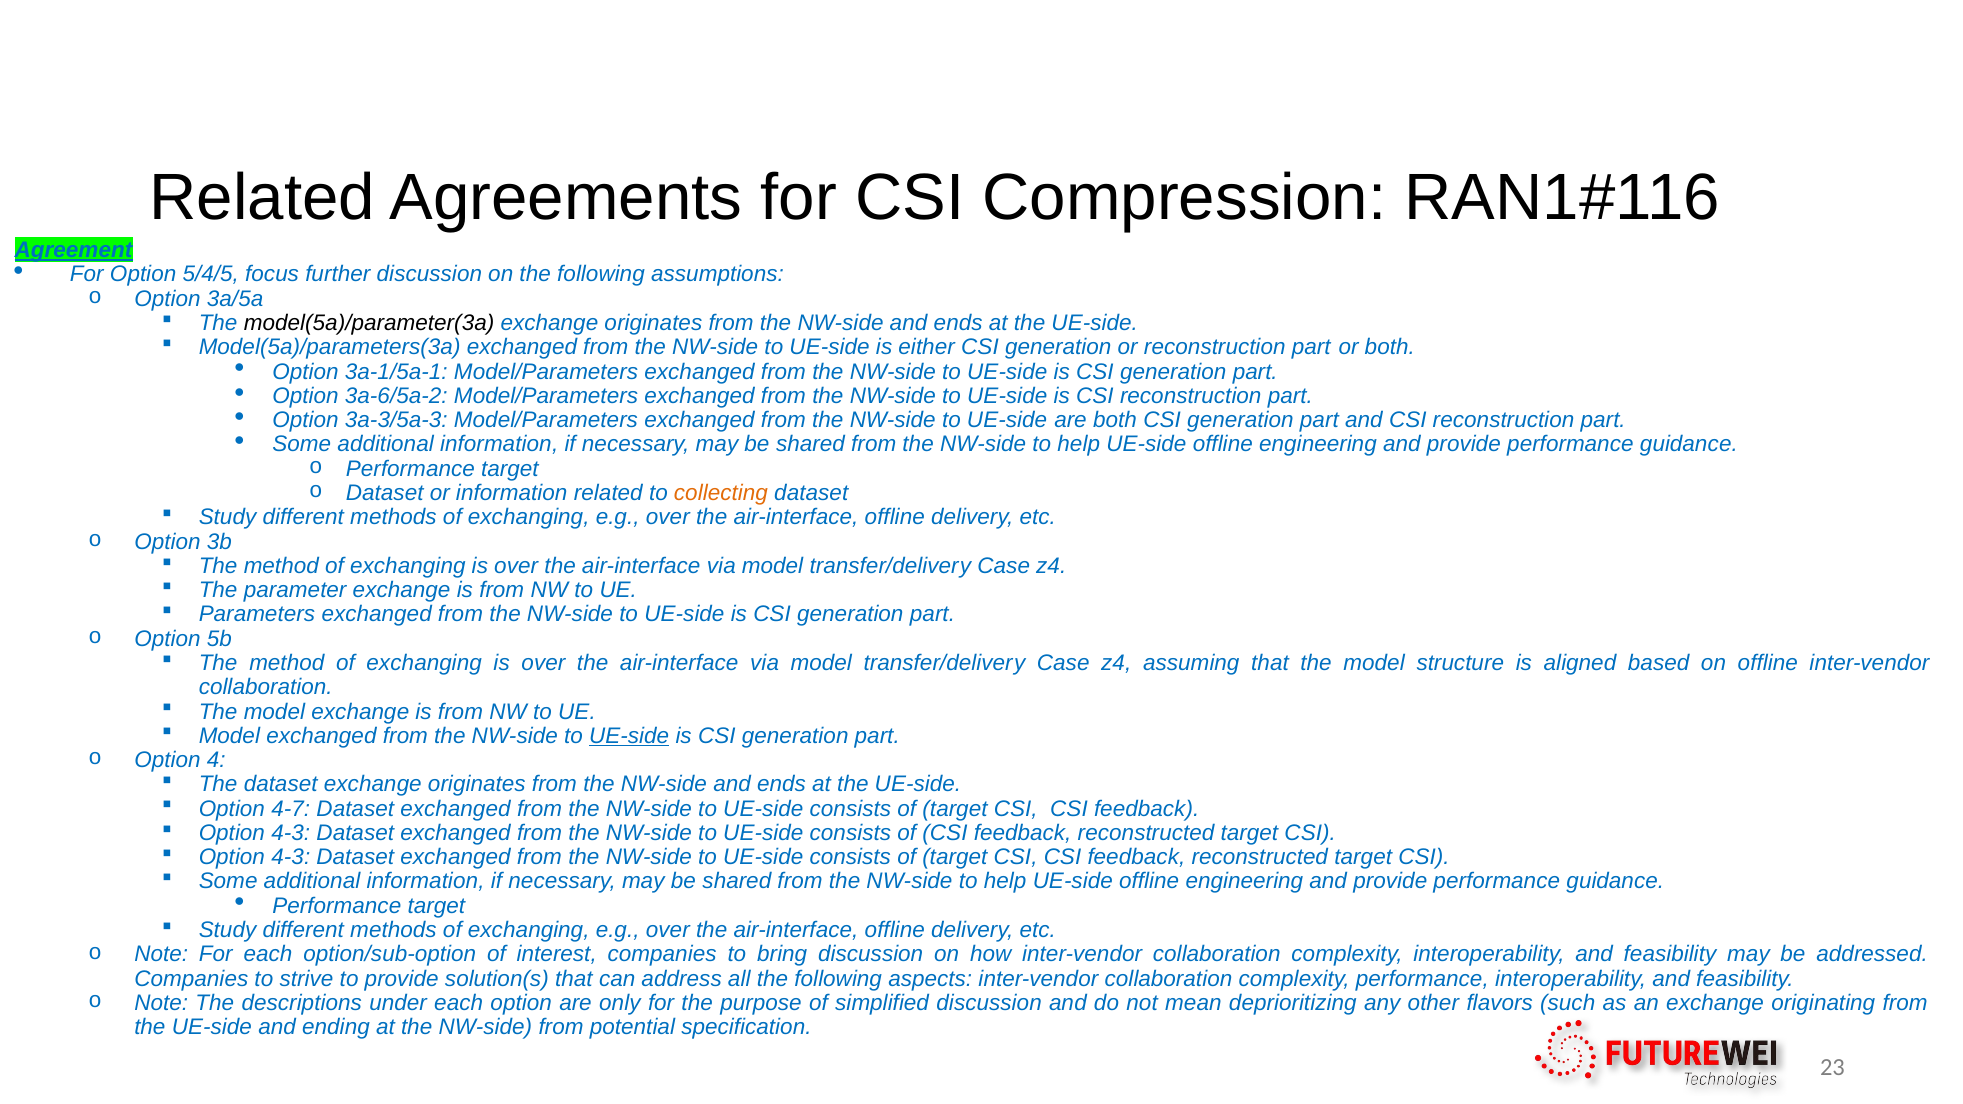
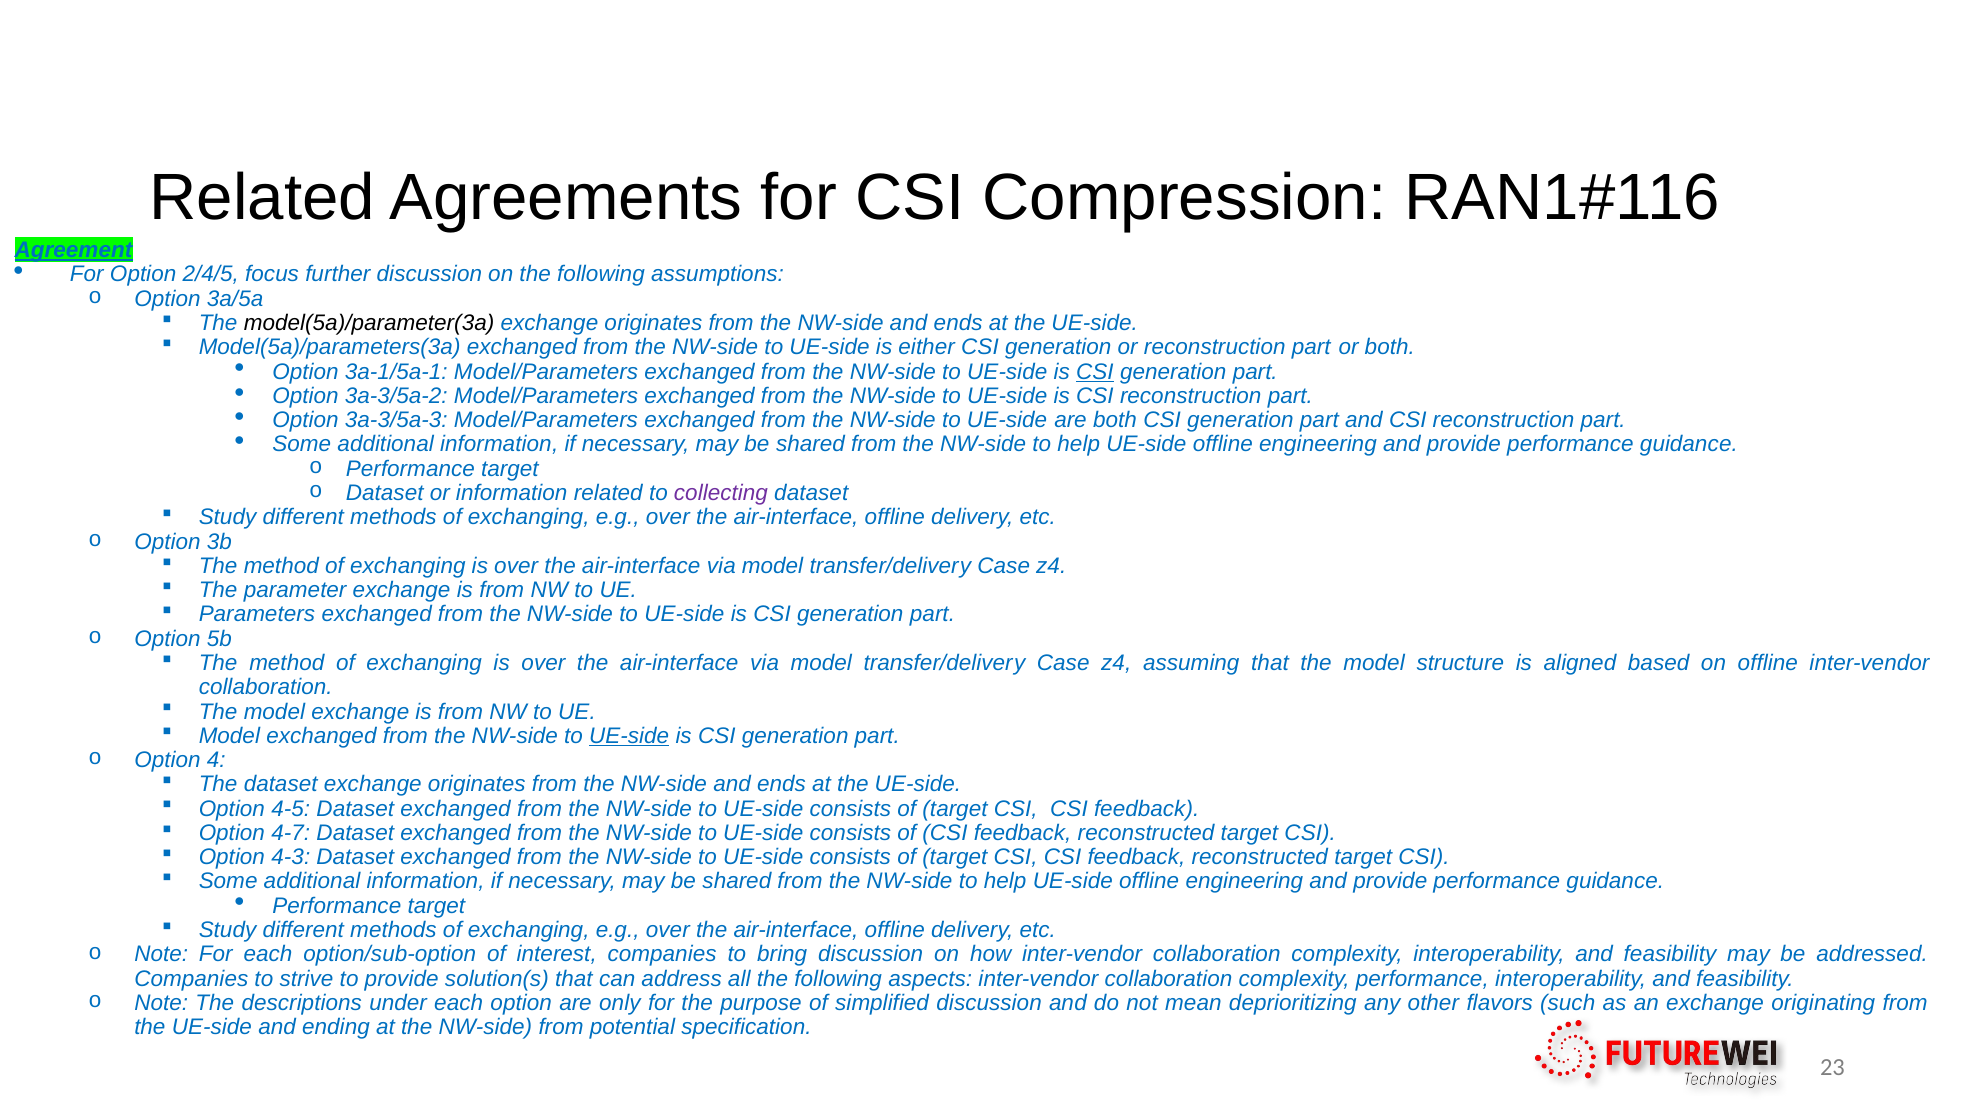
5/4/5: 5/4/5 -> 2/4/5
CSI at (1095, 372) underline: none -> present
3a-6/5a-2: 3a-6/5a-2 -> 3a-3/5a-2
collecting colour: orange -> purple
4-7: 4-7 -> 4-5
4-3 at (291, 833): 4-3 -> 4-7
